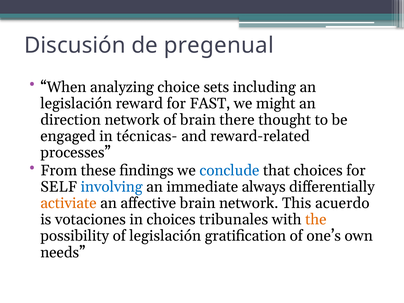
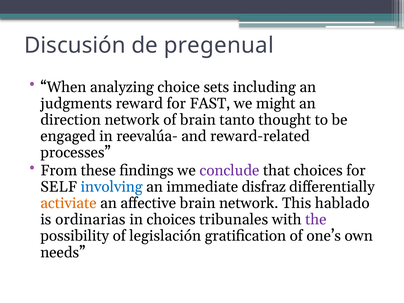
legislación at (76, 103): legislación -> judgments
there: there -> tanto
técnicas-: técnicas- -> reevalúa-
conclude colour: blue -> purple
always: always -> disfraz
acuerdo: acuerdo -> hablado
votaciones: votaciones -> ordinarias
the colour: orange -> purple
